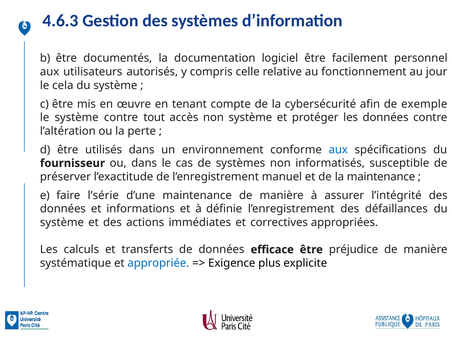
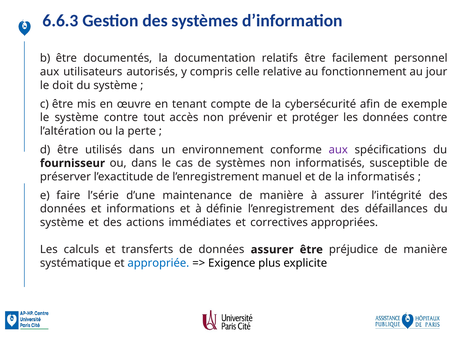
4.6.3: 4.6.3 -> 6.6.3
logiciel: logiciel -> relatifs
cela: cela -> doit
non système: système -> prévenir
aux at (338, 150) colour: blue -> purple
la maintenance: maintenance -> informatisés
données efficace: efficace -> assurer
